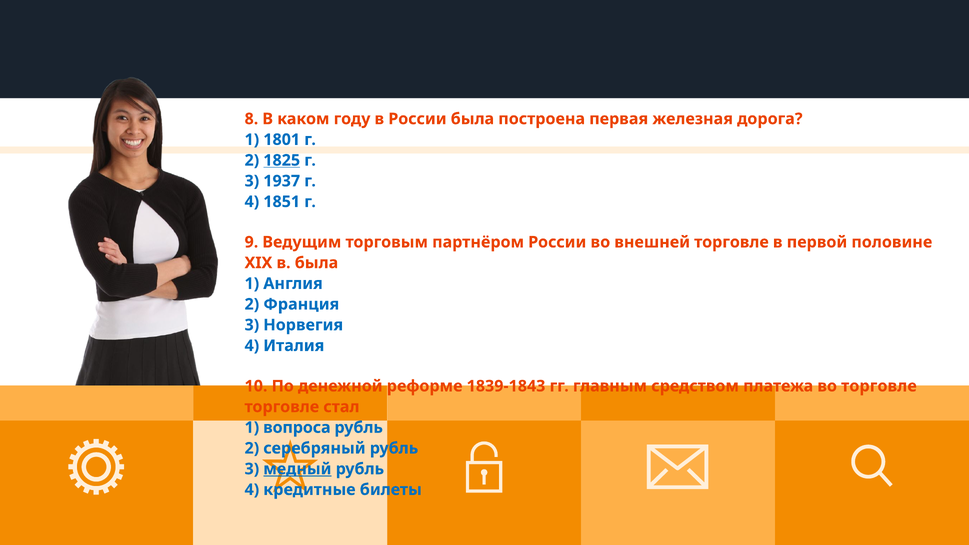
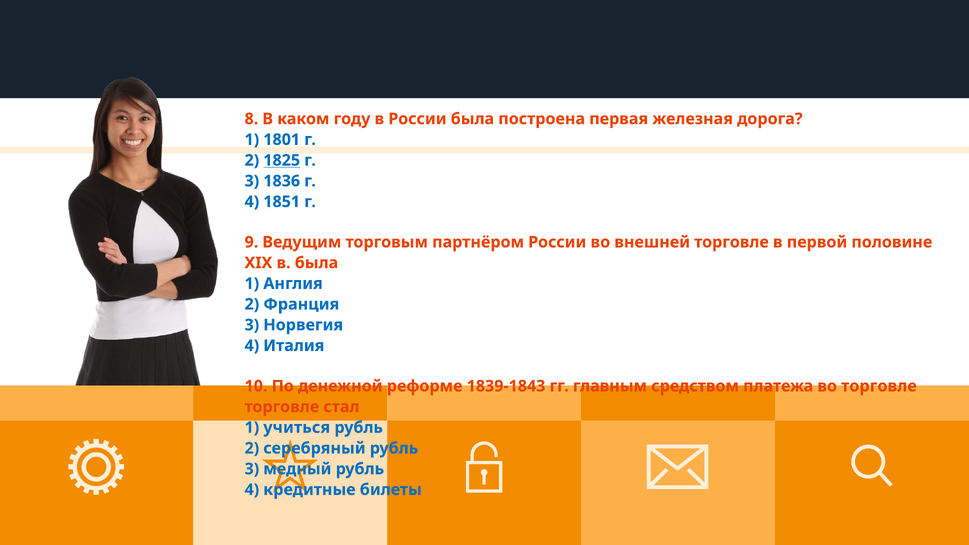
1937: 1937 -> 1836
вопроса: вопроса -> учиться
медный underline: present -> none
